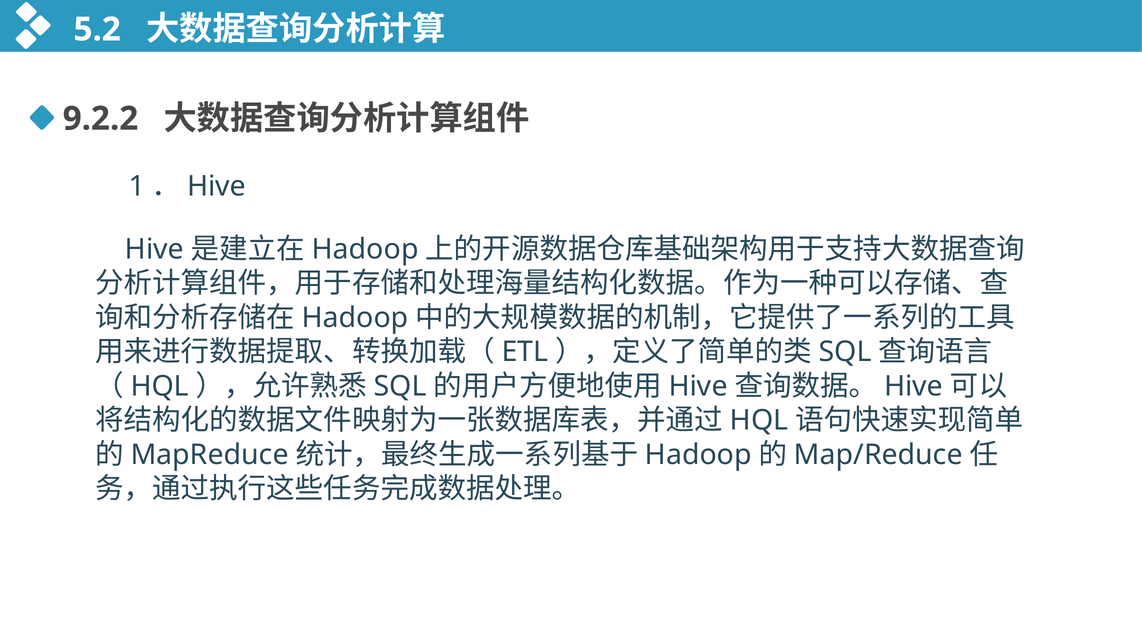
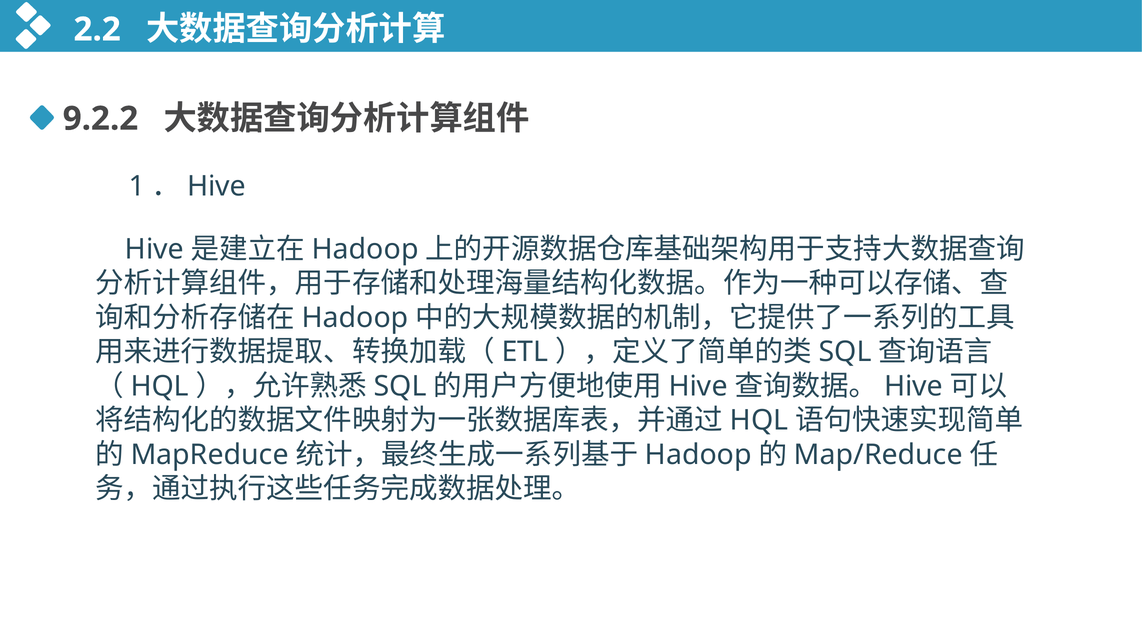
5.2: 5.2 -> 2.2
